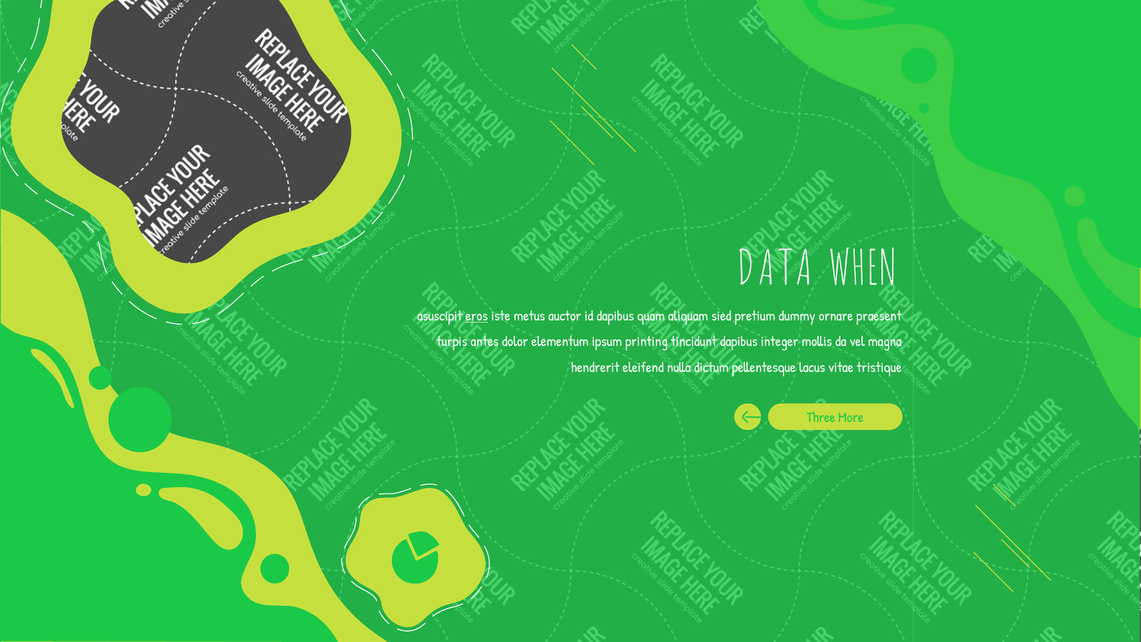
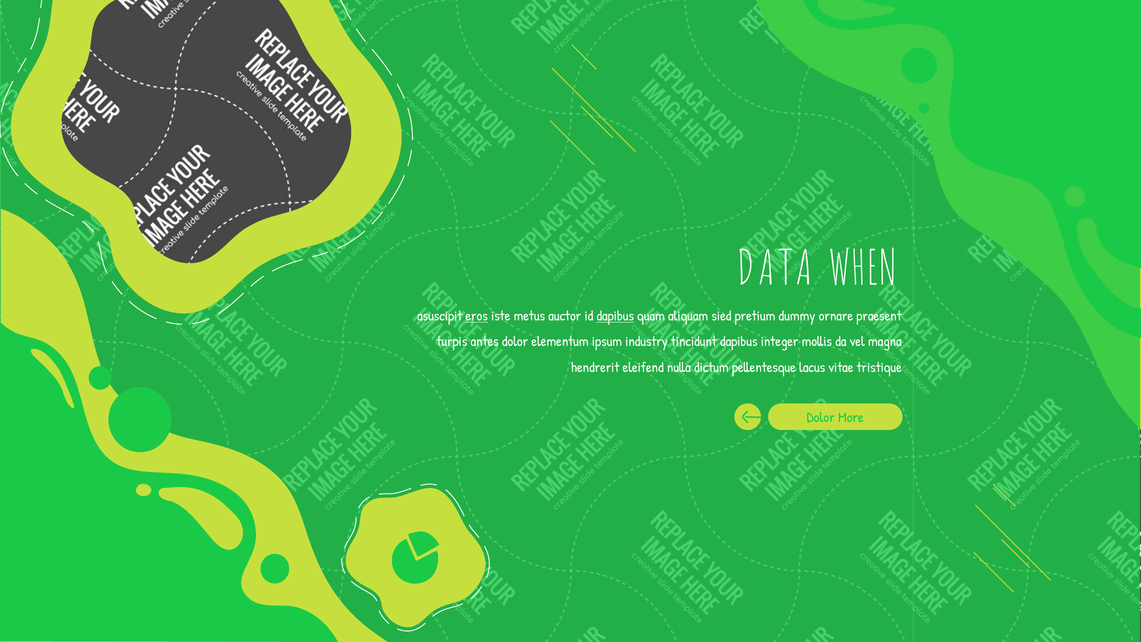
dapibus at (615, 316) underline: none -> present
printing: printing -> industry
Three at (821, 417): Three -> Dolor
